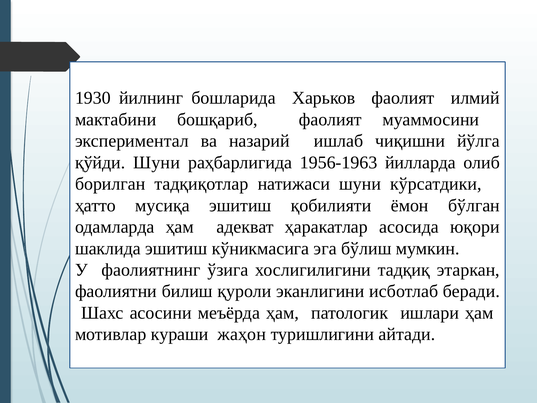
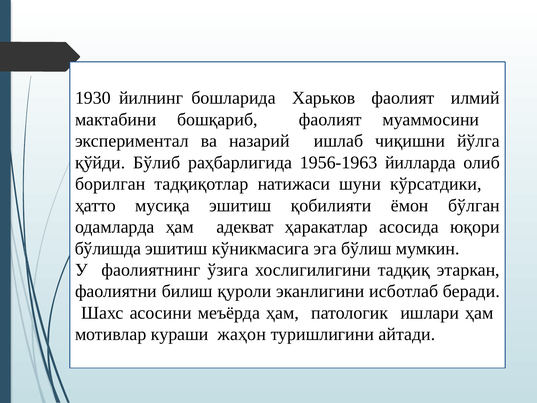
қўйди Шуни: Шуни -> Бўлиб
шаклида: шаклида -> бўлишда
